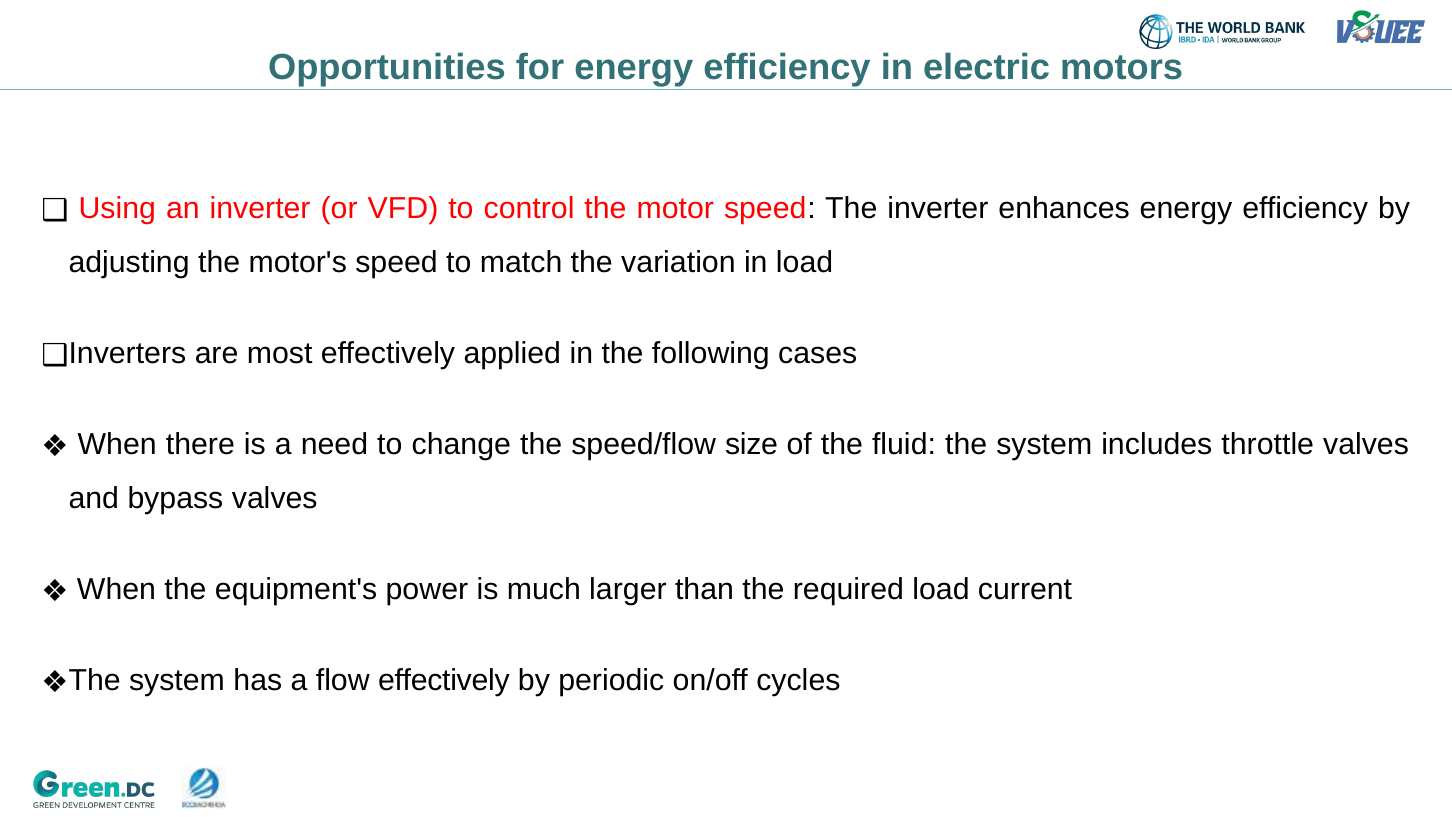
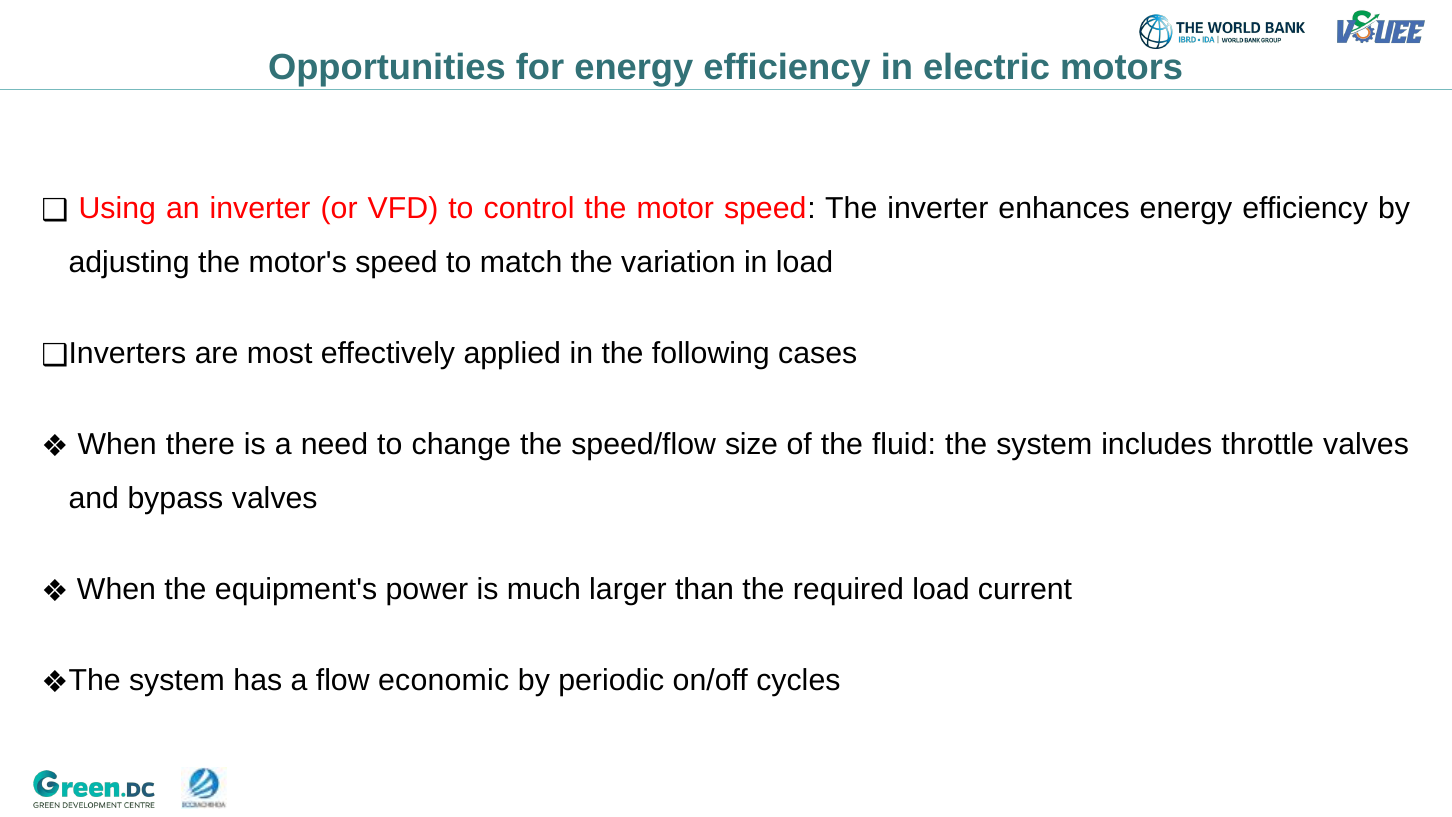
flow effectively: effectively -> economic
